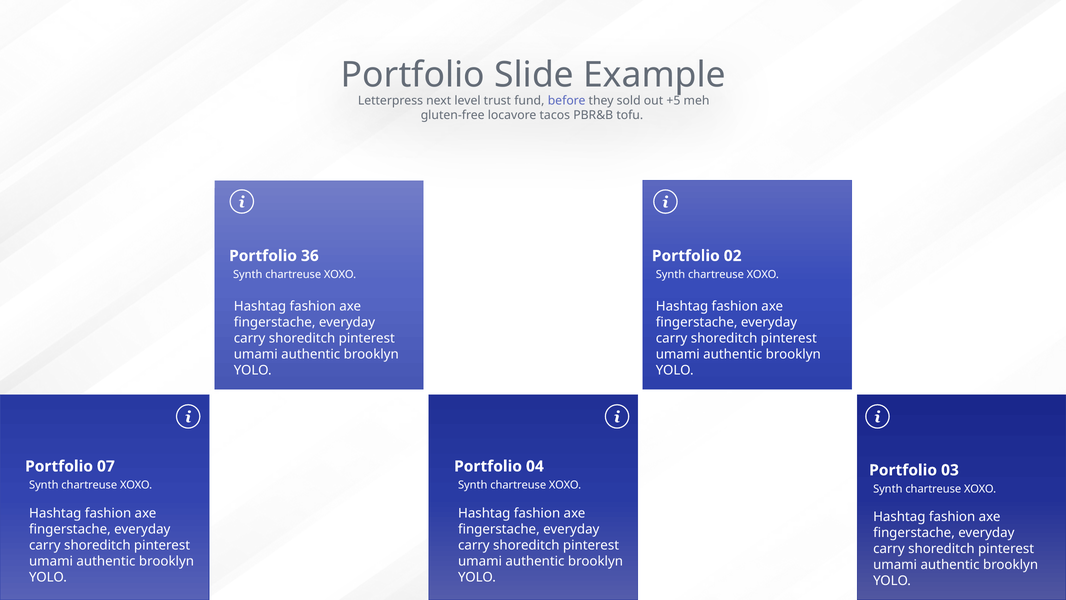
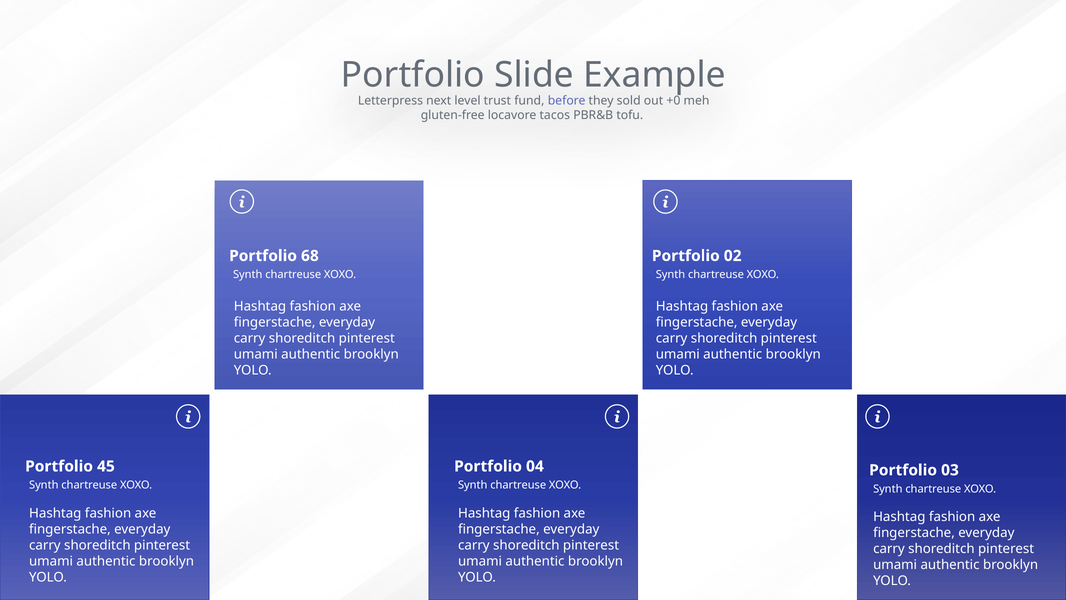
+5: +5 -> +0
36: 36 -> 68
07: 07 -> 45
